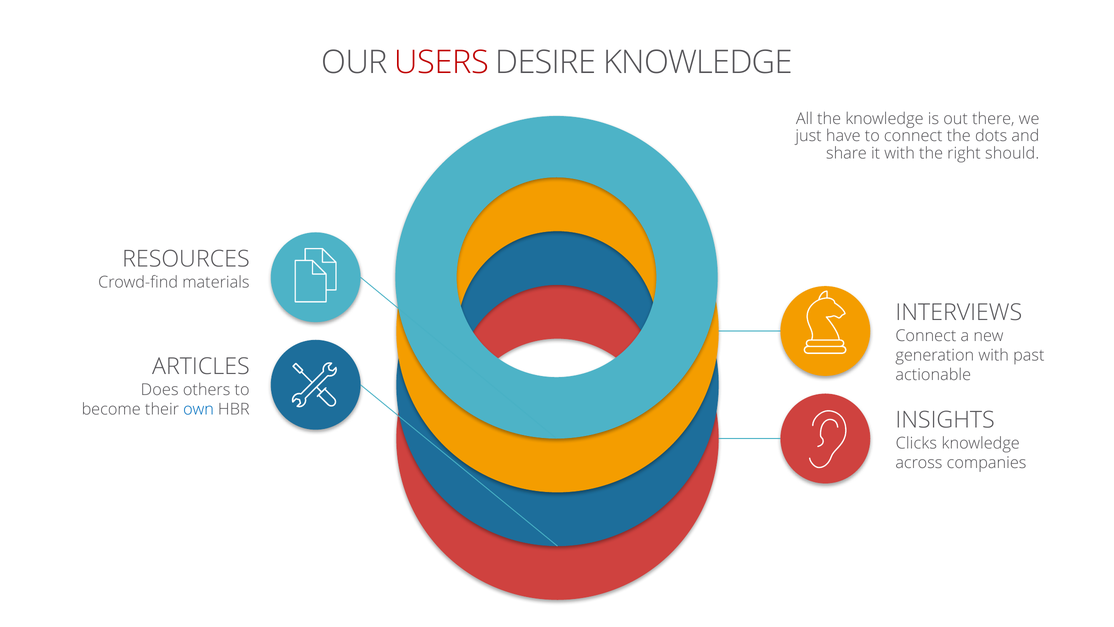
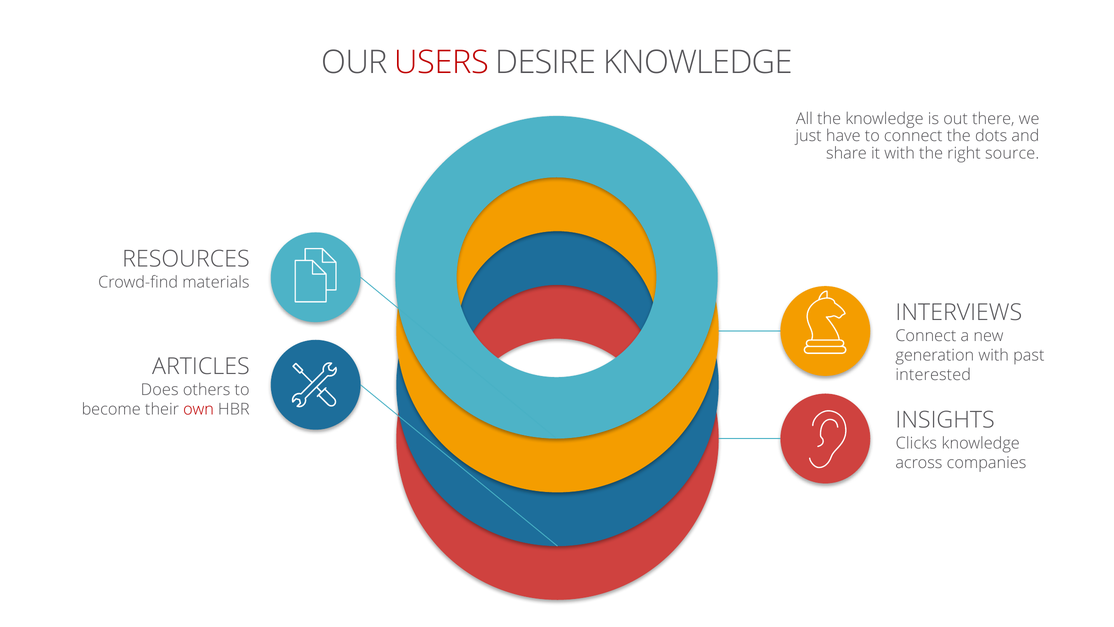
should: should -> source
actionable: actionable -> interested
own colour: blue -> red
